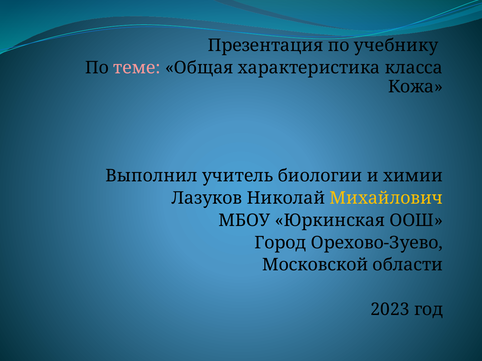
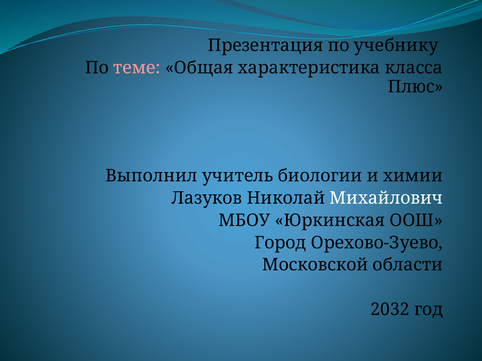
Кожа: Кожа -> Плюс
Михайлович colour: yellow -> white
2023: 2023 -> 2032
